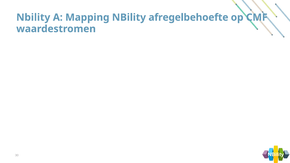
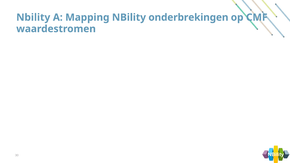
afregelbehoefte: afregelbehoefte -> onderbrekingen
